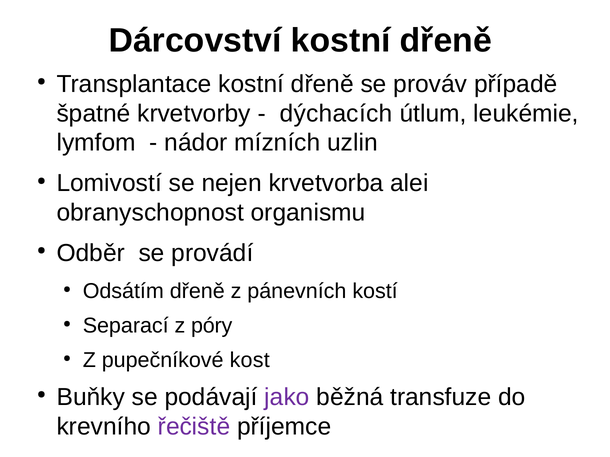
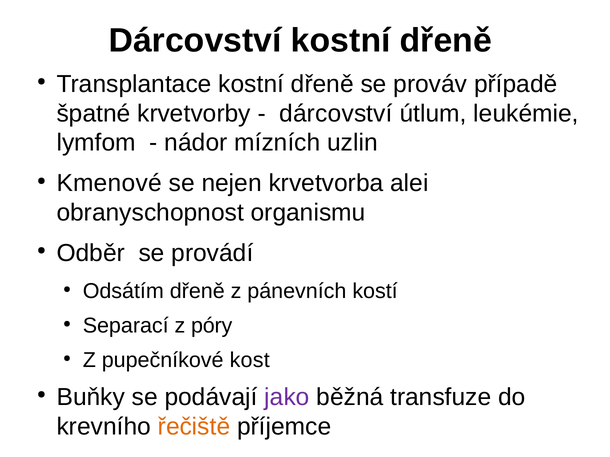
dýchacích at (336, 114): dýchacích -> dárcovství
Lomivostí: Lomivostí -> Kmenové
řečiště colour: purple -> orange
